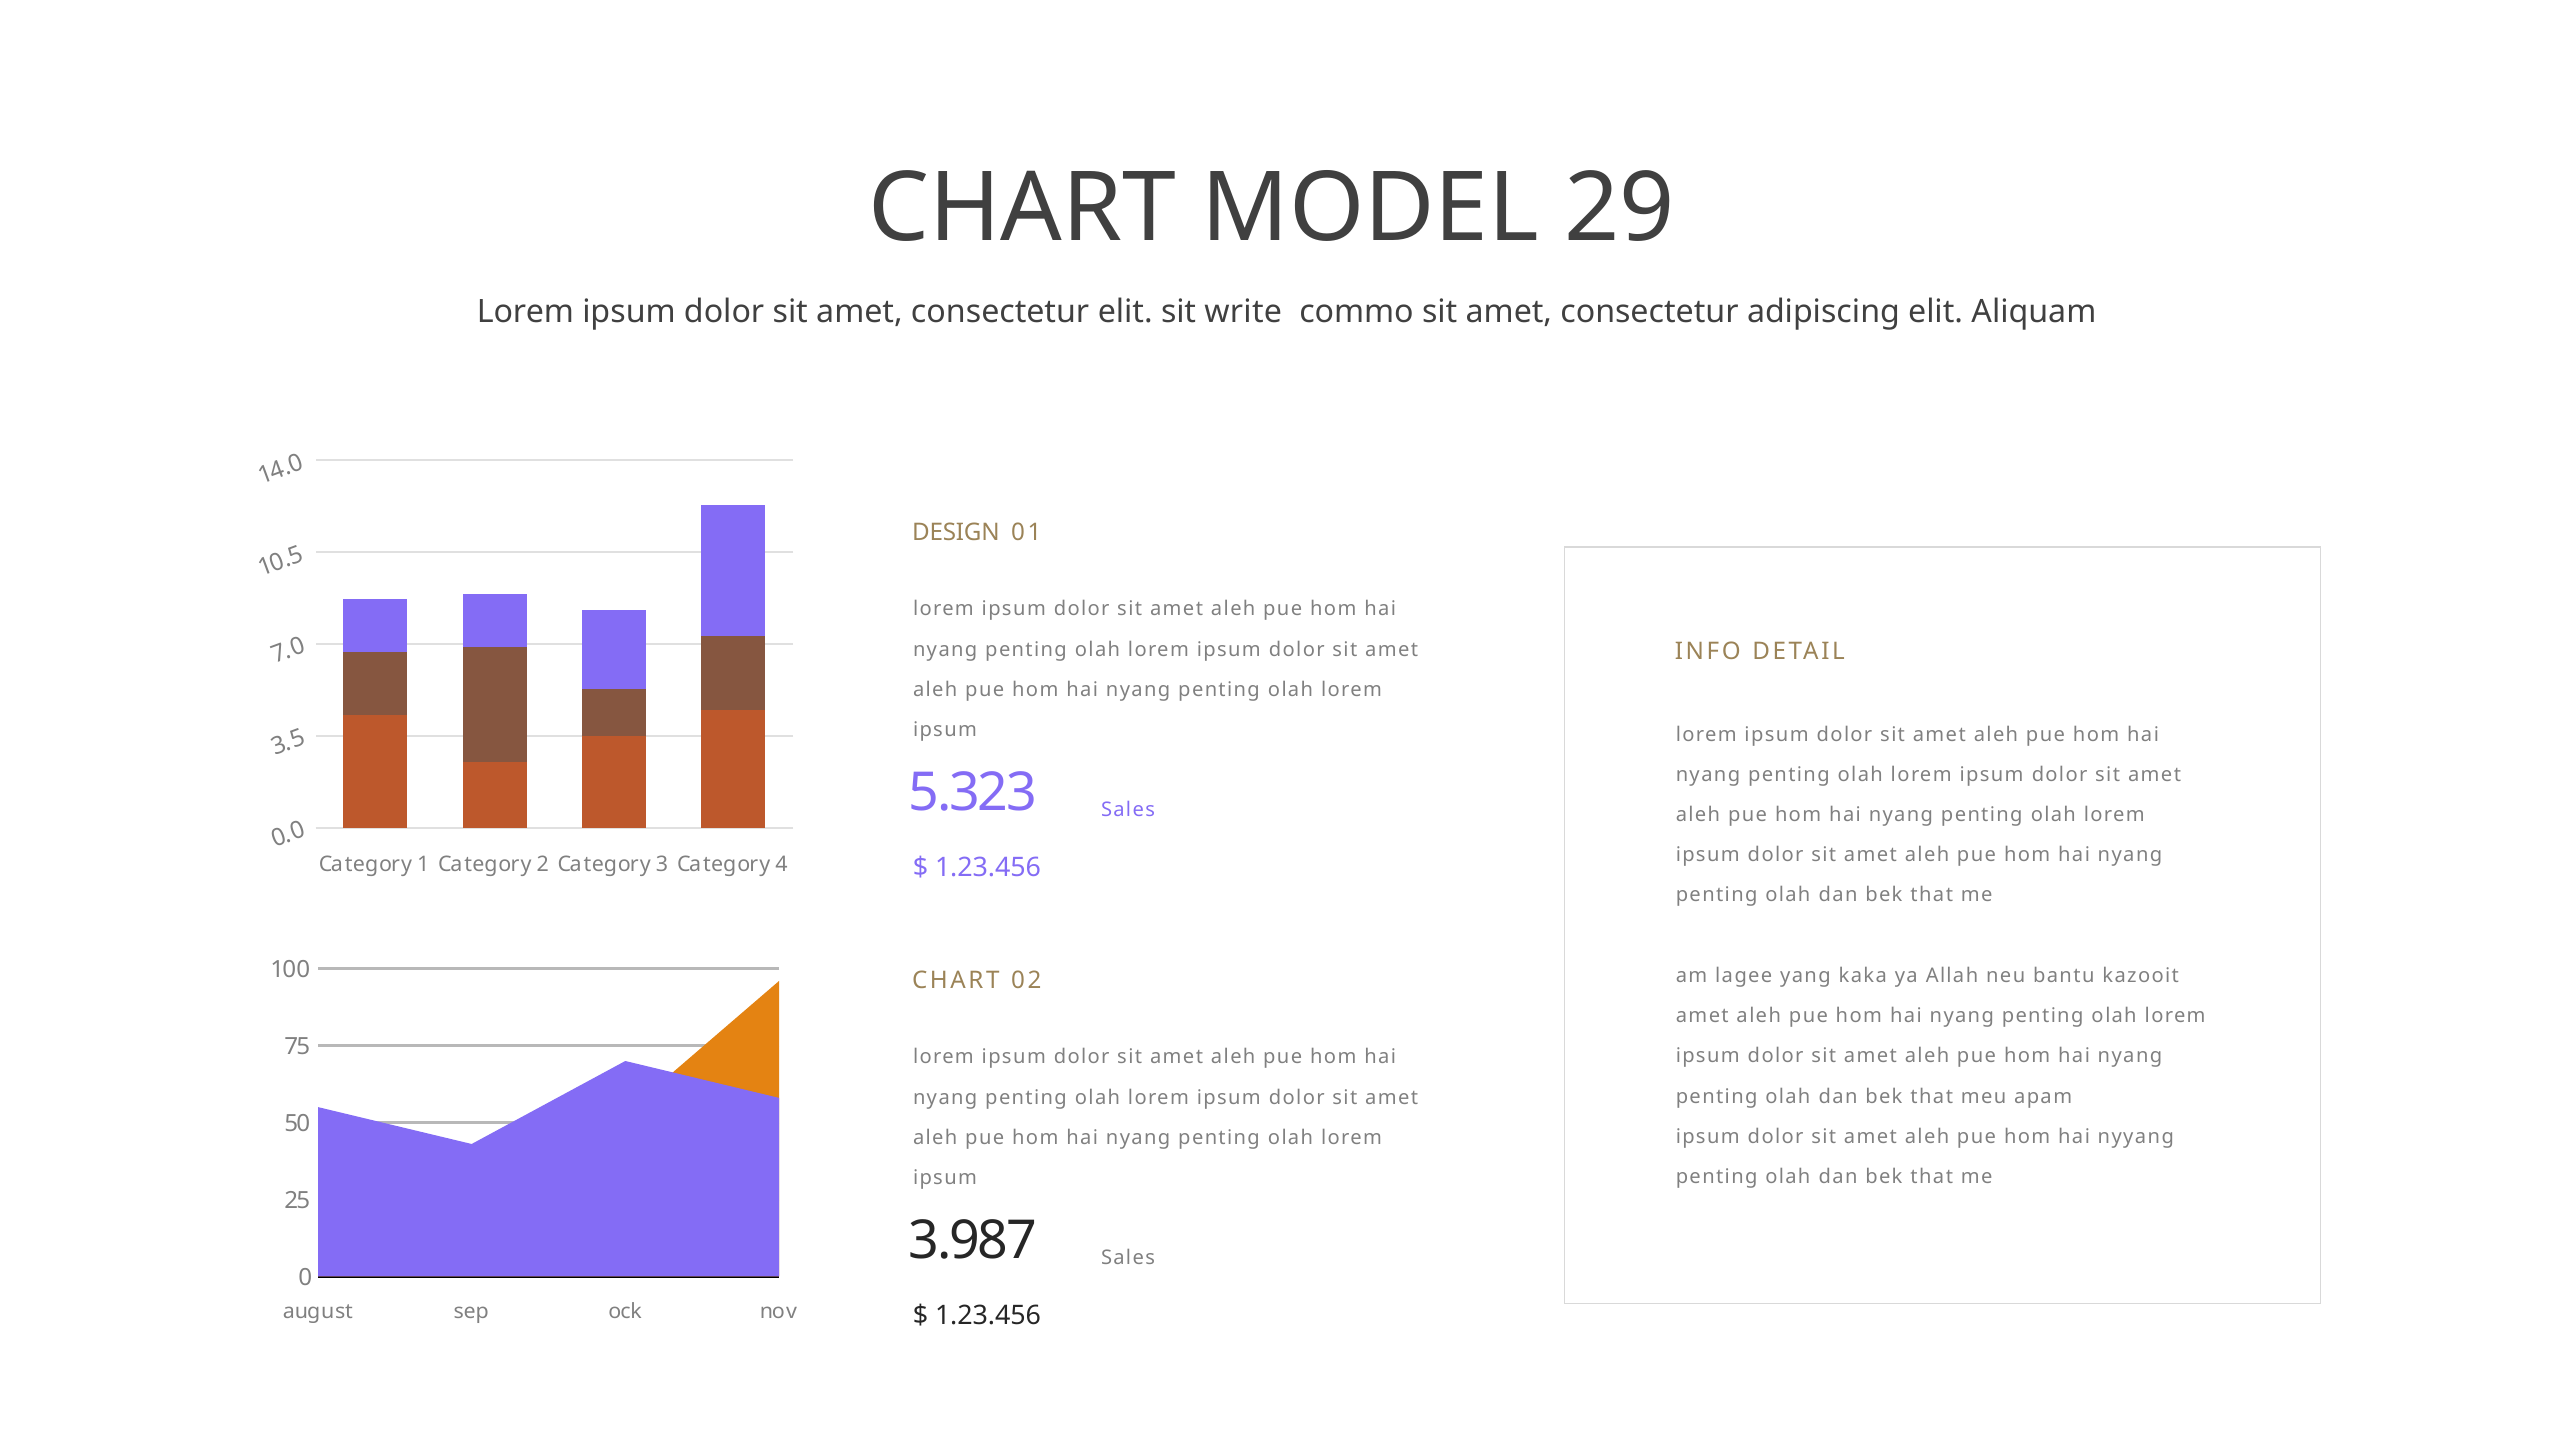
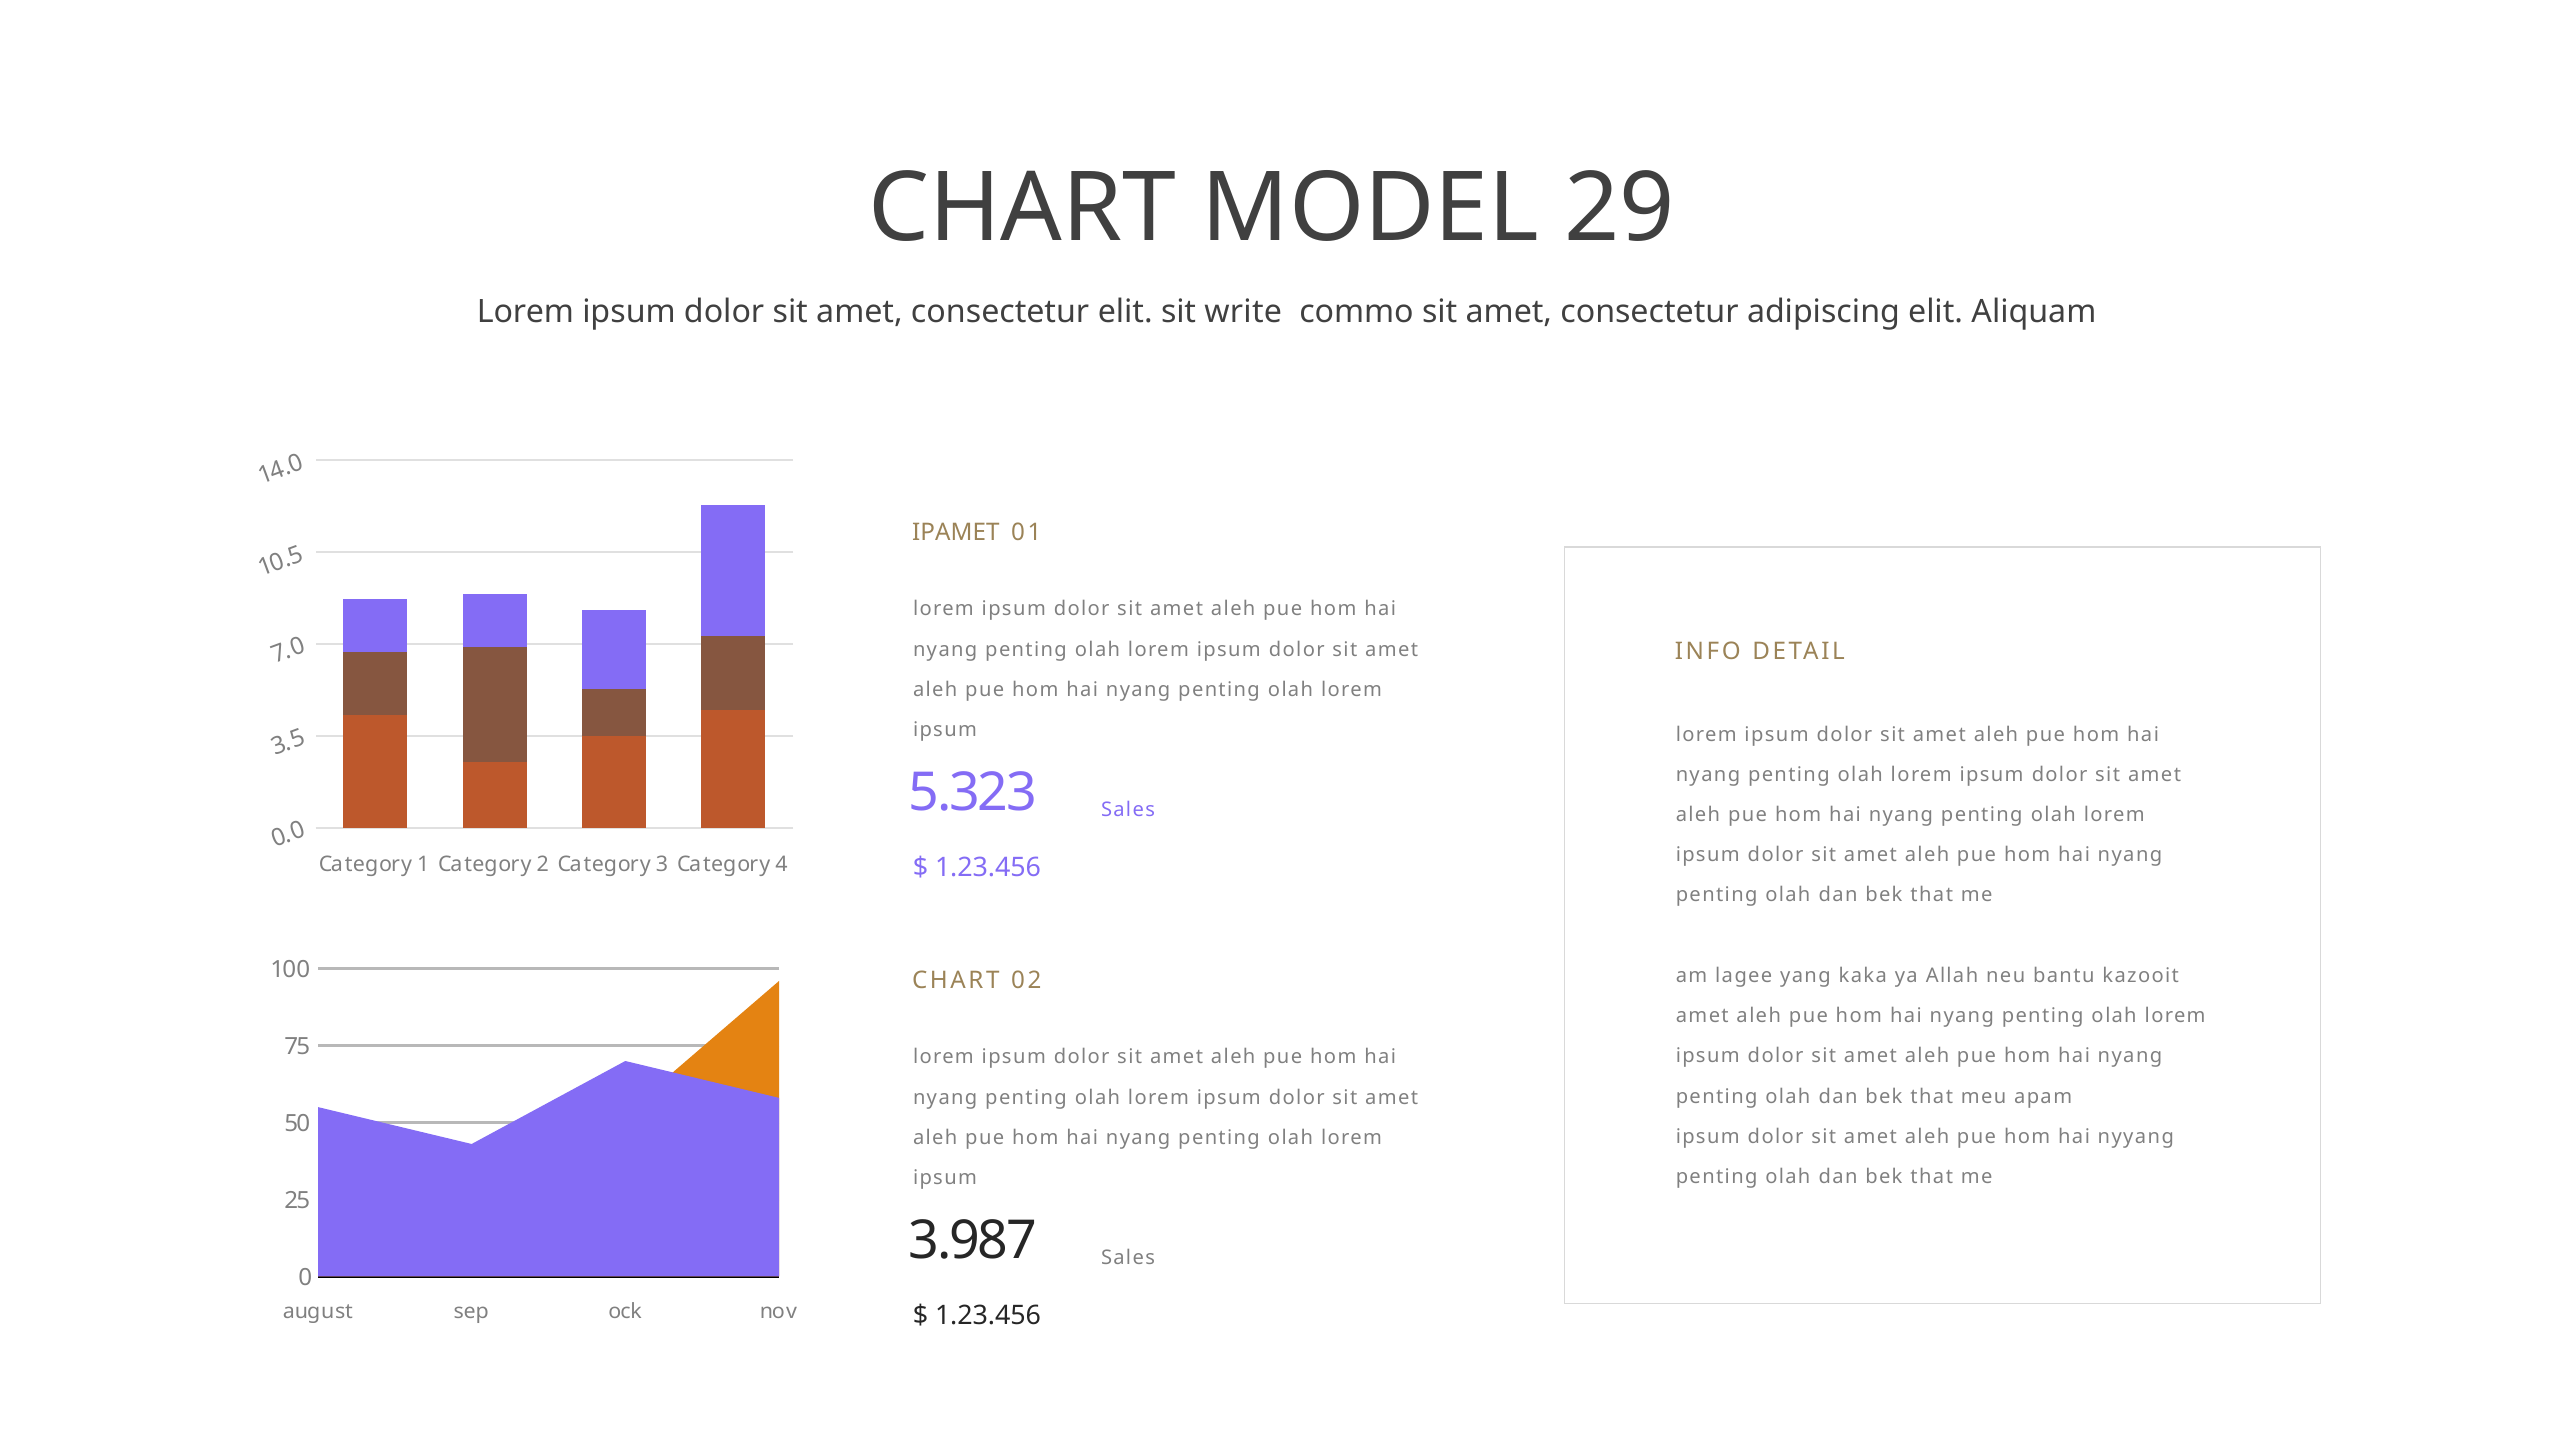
DESIGN: DESIGN -> IPAMET
